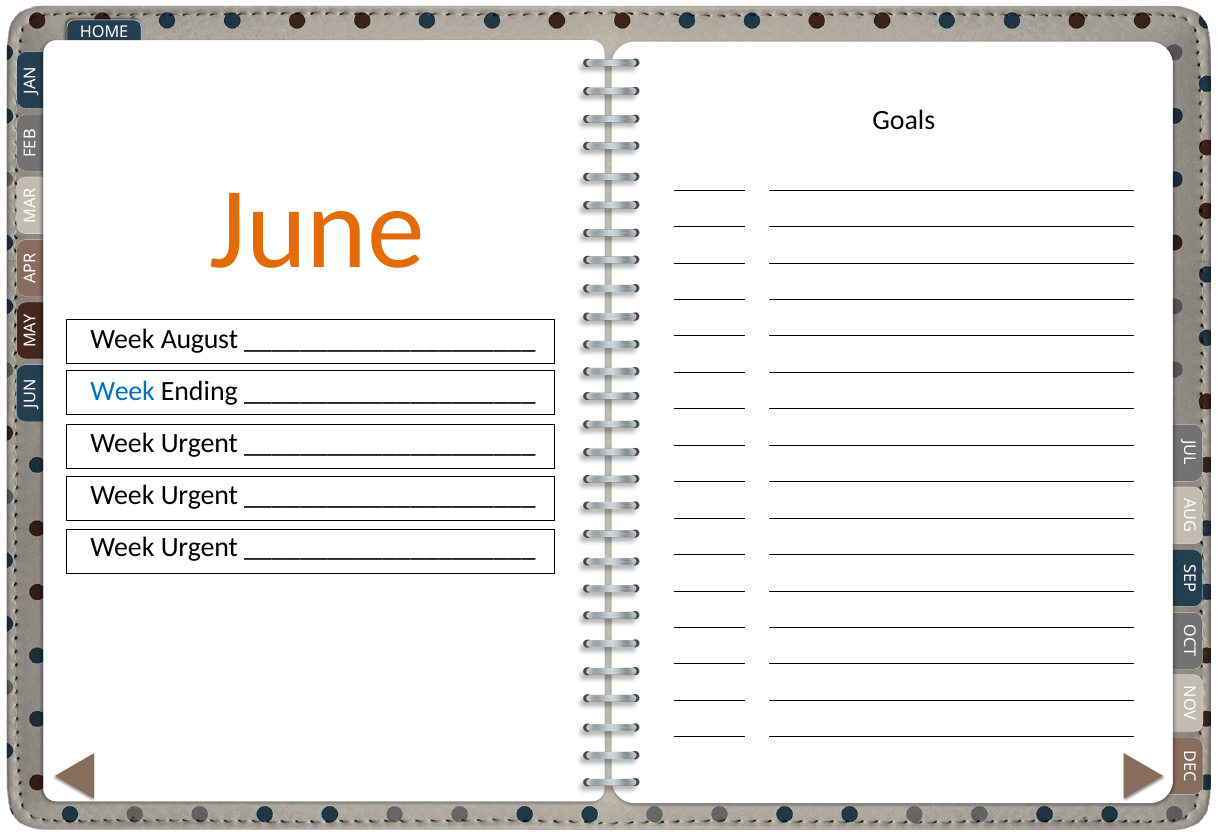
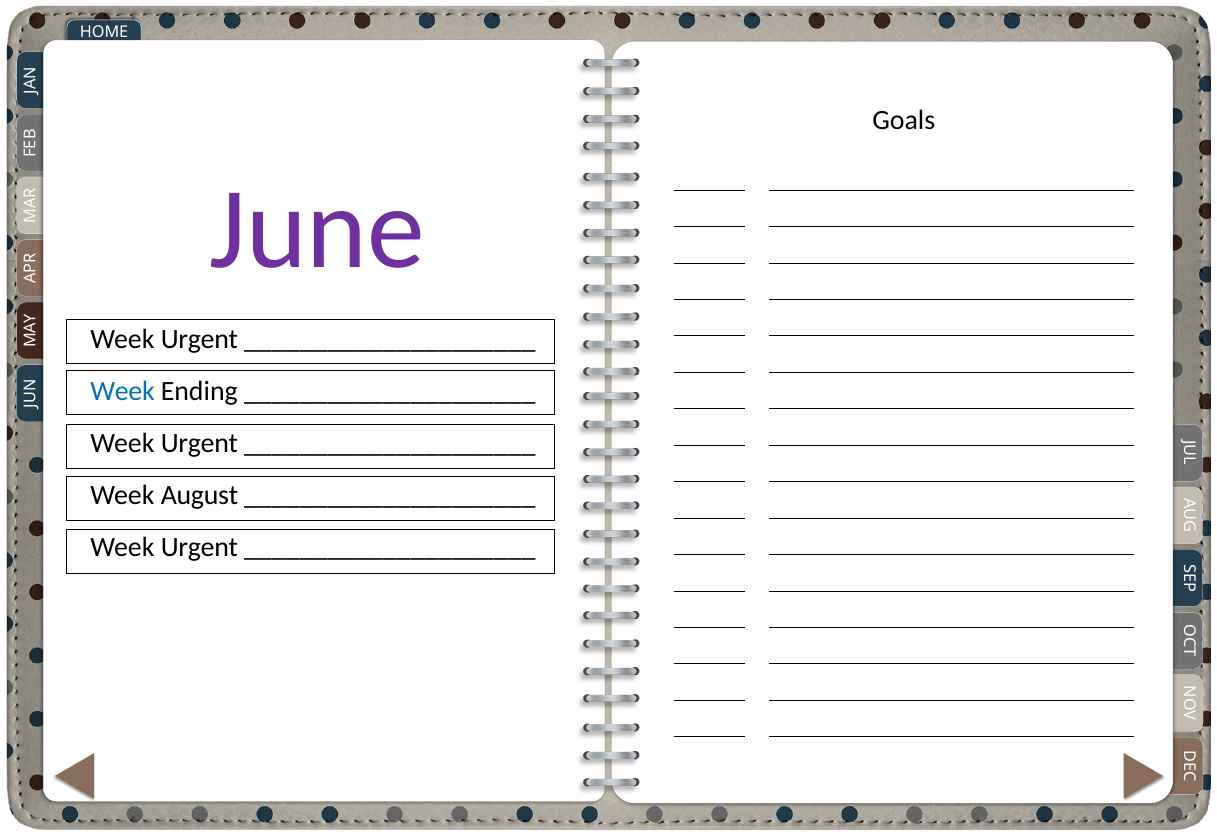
June colour: orange -> purple
August at (199, 340): August -> Urgent
Urgent at (199, 495): Urgent -> August
